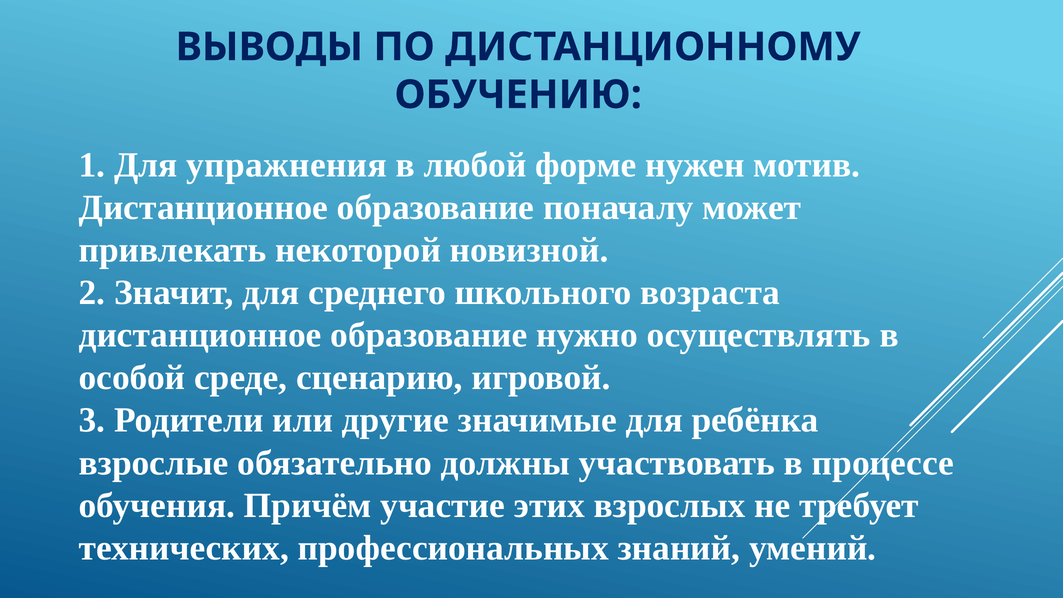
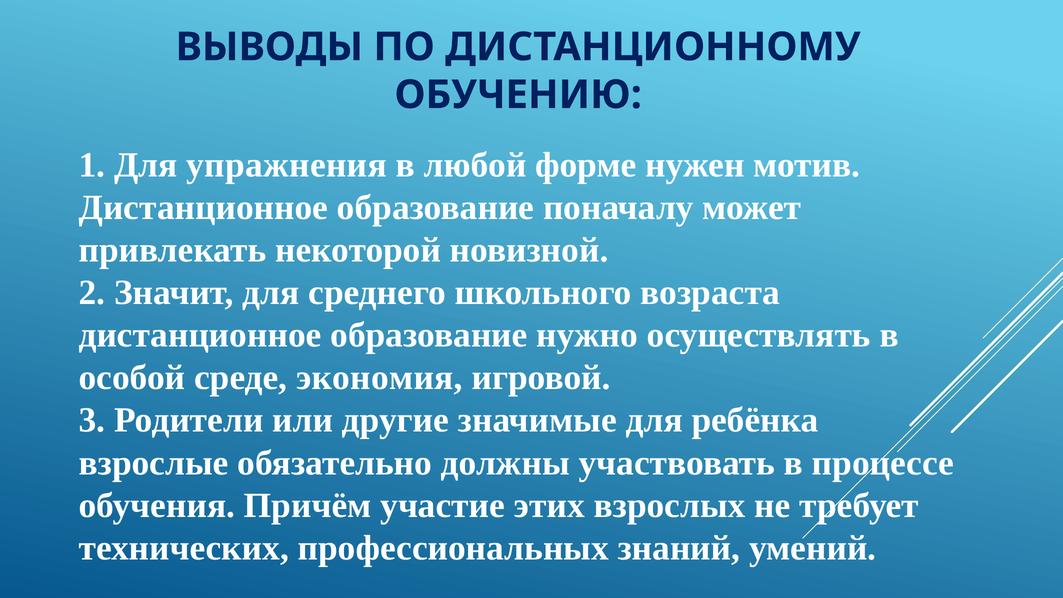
сценарию: сценарию -> экономия
